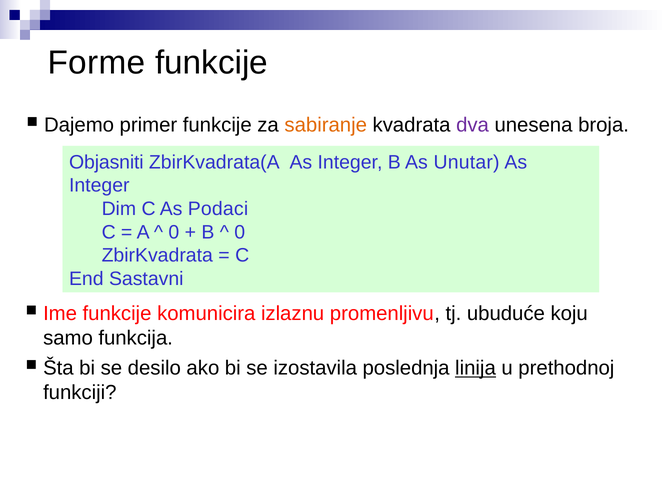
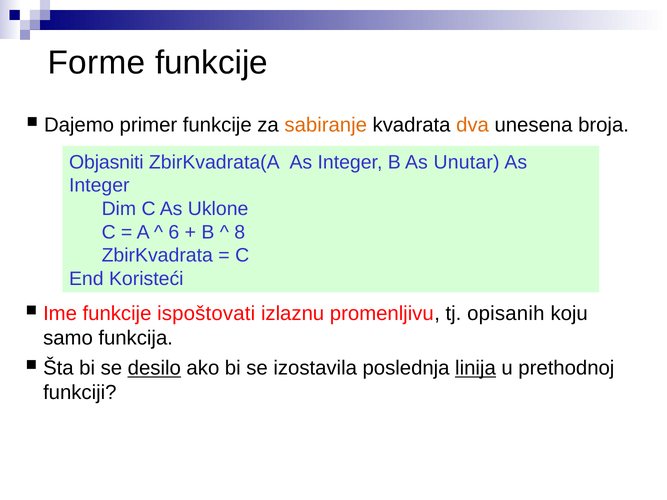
dva colour: purple -> orange
Podaci: Podaci -> Uklone
0 at (174, 232): 0 -> 6
0 at (240, 232): 0 -> 8
Sastavni: Sastavni -> Koristeći
komunicira: komunicira -> ispoštovati
ubuduće: ubuduće -> opisanih
desilo underline: none -> present
